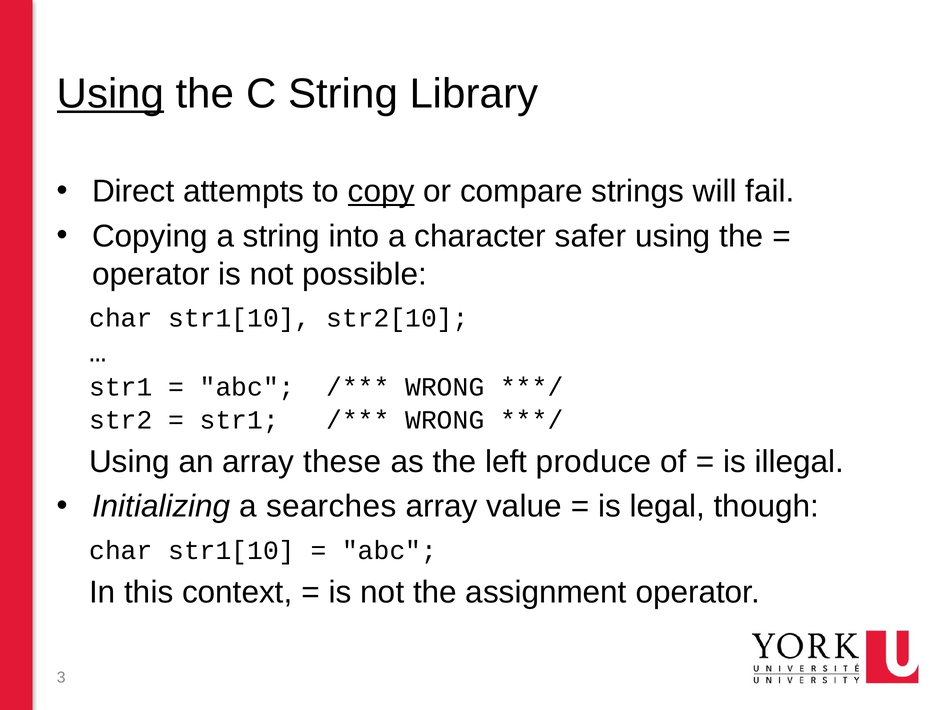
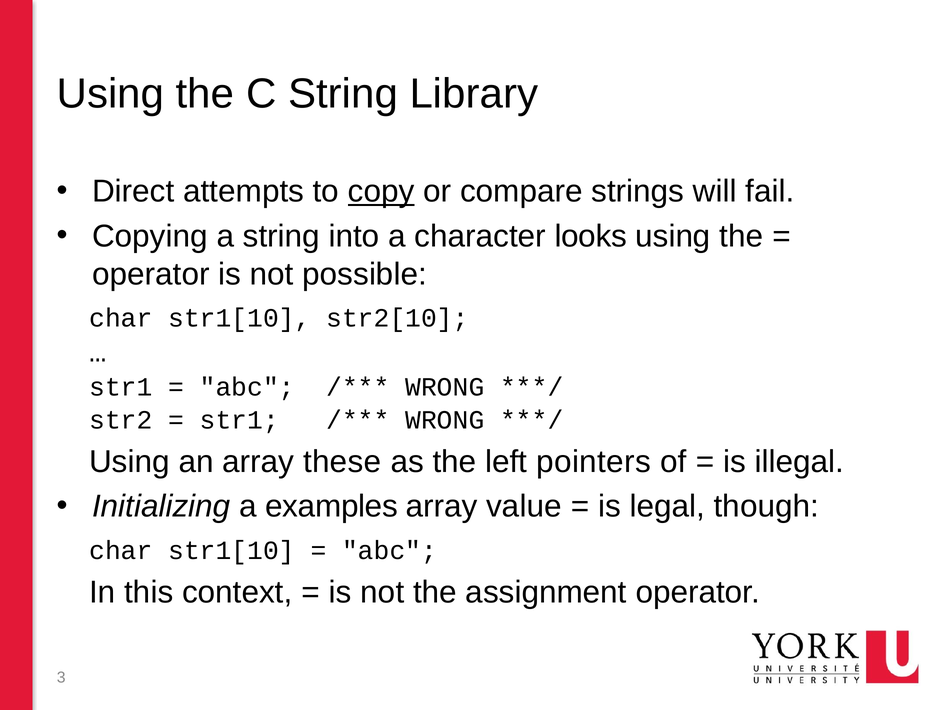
Using at (110, 94) underline: present -> none
safer: safer -> looks
produce: produce -> pointers
searches: searches -> examples
